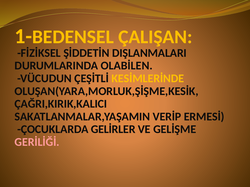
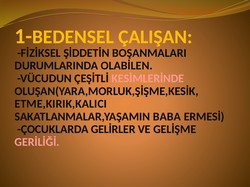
DIŞLANMALARI: DIŞLANMALARI -> BOŞANMALARI
KESİMLERİNDE colour: yellow -> pink
ÇAĞRI,KIRIK,KALICI: ÇAĞRI,KIRIK,KALICI -> ETME,KIRIK,KALICI
VERİP: VERİP -> BABA
